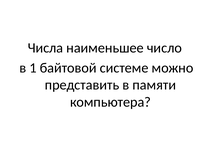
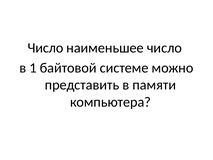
Числа at (45, 48): Числа -> Число
